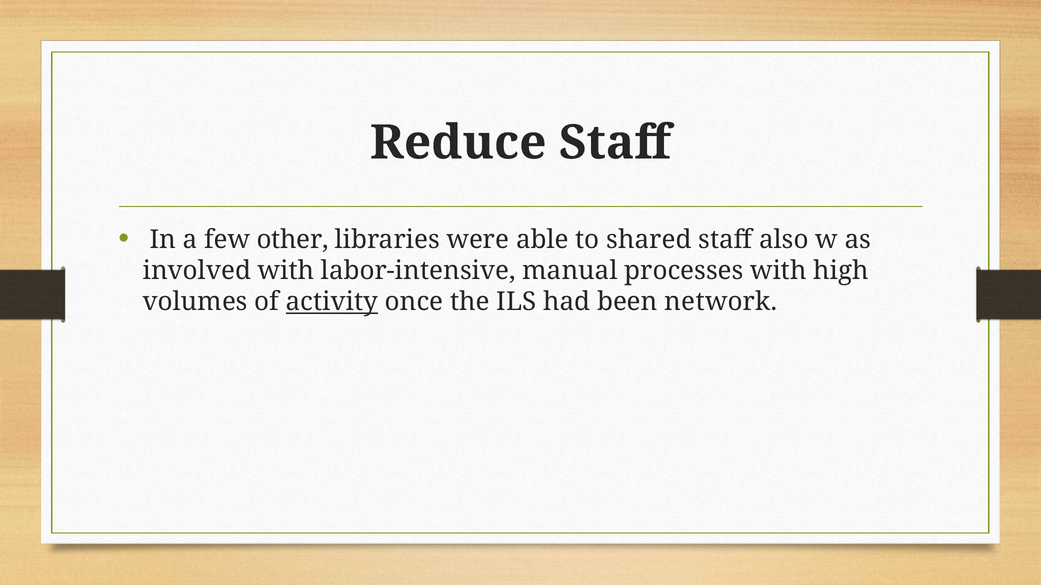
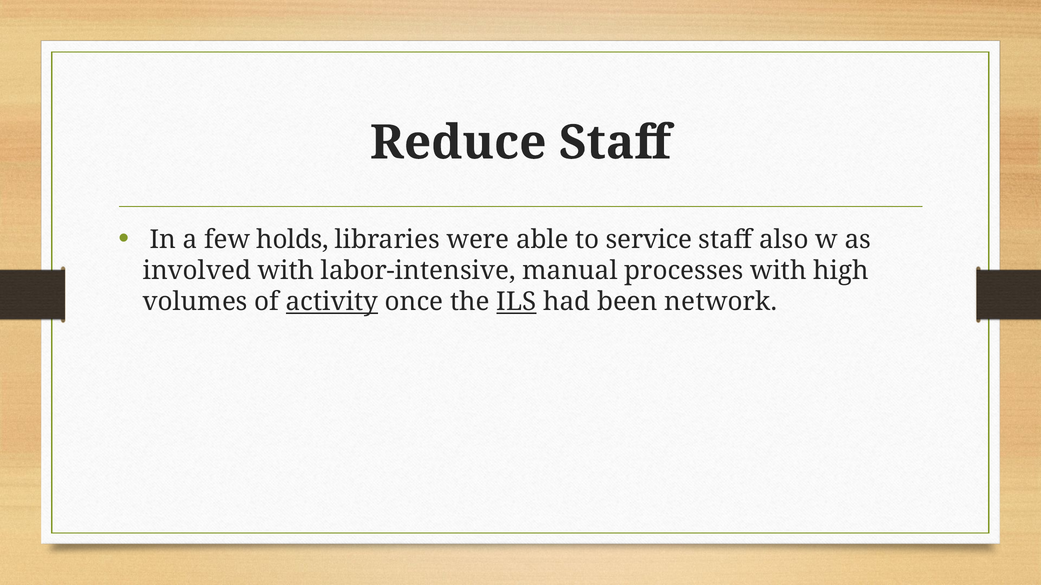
other: other -> holds
shared: shared -> service
ILS underline: none -> present
